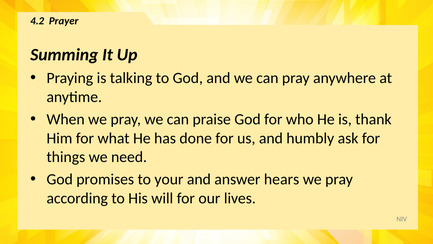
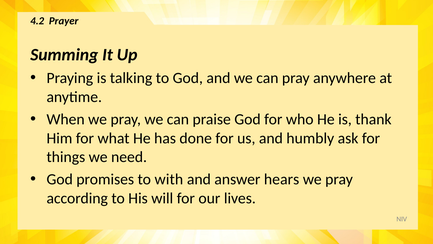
your: your -> with
